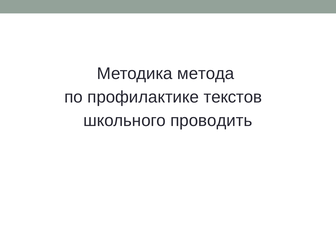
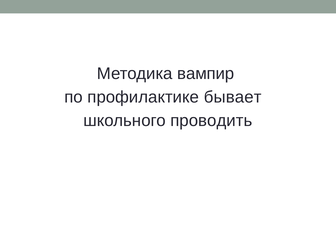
метода: метода -> вампир
текстов: текстов -> бывает
